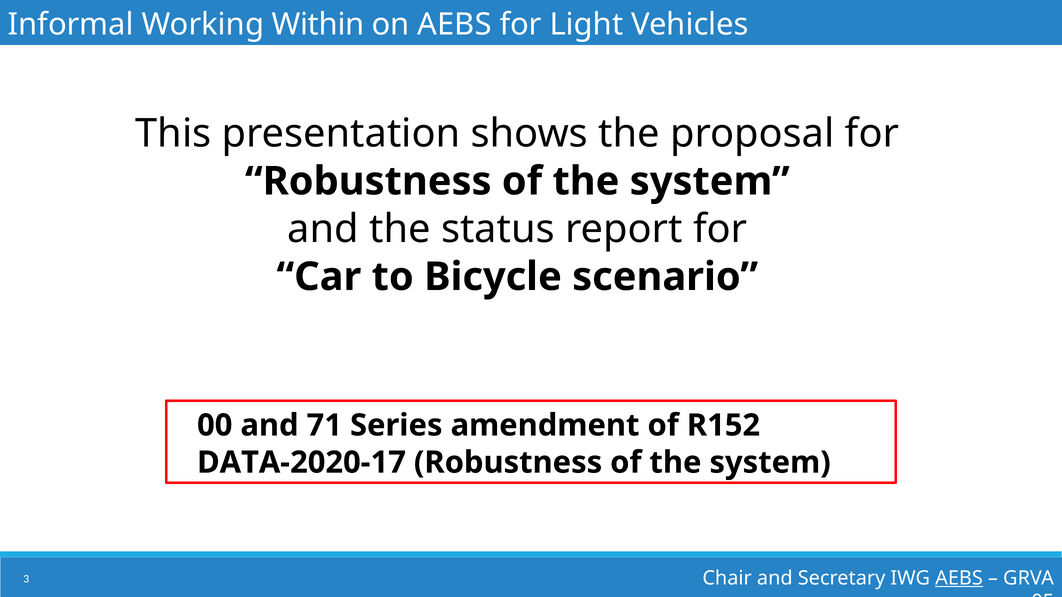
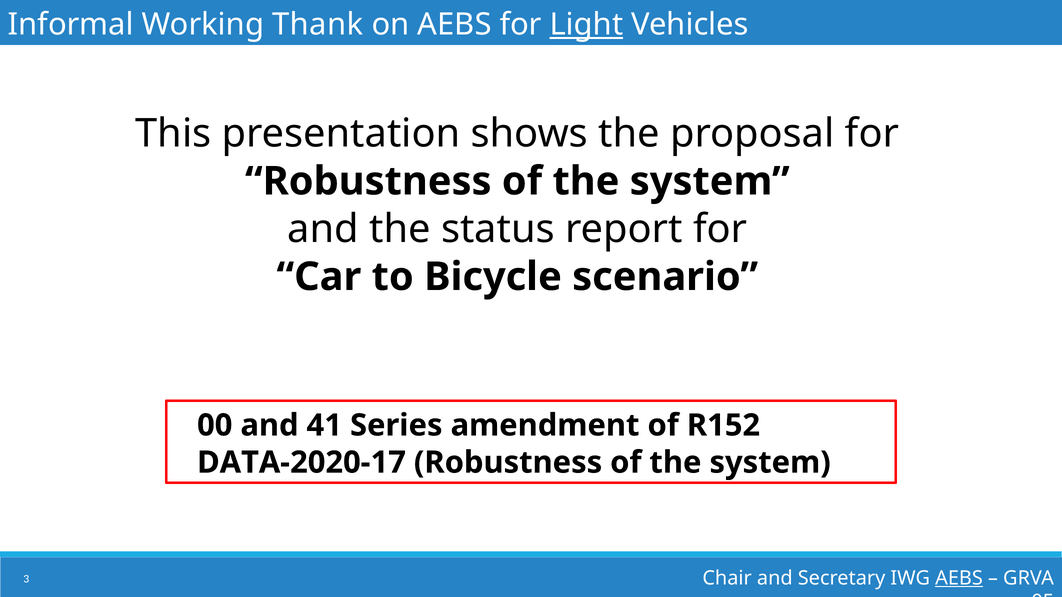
Within: Within -> Thank
Light underline: none -> present
71: 71 -> 41
